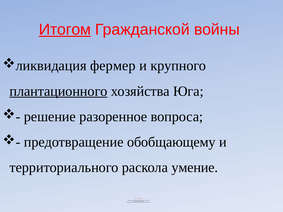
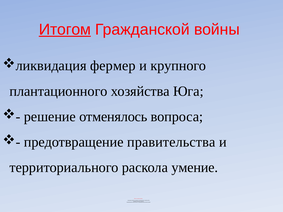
плантационного at (58, 91) underline: present -> none
разоренное: разоренное -> отменялось
обобщающему: обобщающему -> правительства
